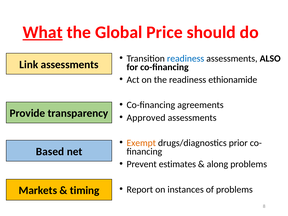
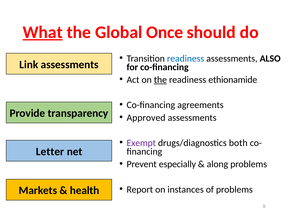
Price: Price -> Once
the at (160, 80) underline: none -> present
Exempt colour: orange -> purple
prior: prior -> both
Based: Based -> Letter
estimates: estimates -> especially
timing: timing -> health
